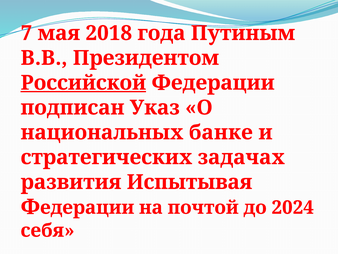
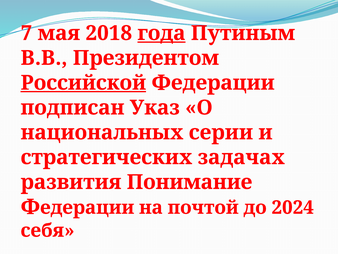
года underline: none -> present
банке: банке -> серии
Испытывая: Испытывая -> Понимание
